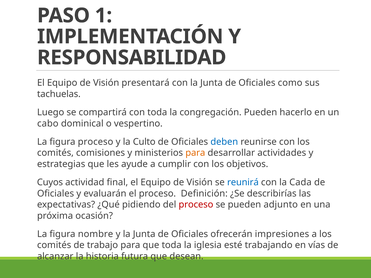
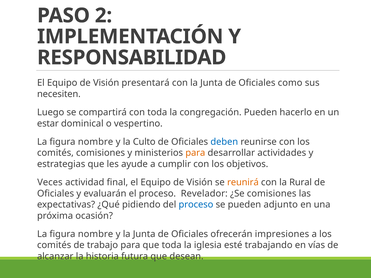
1: 1 -> 2
tachuelas: tachuelas -> necesiten
cabo: cabo -> estar
proceso at (96, 142): proceso -> nombre
Cuyos: Cuyos -> Veces
reunirá colour: blue -> orange
Cada: Cada -> Rural
Definición: Definición -> Revelador
¿Se describirías: describirías -> comisiones
proceso at (196, 205) colour: red -> blue
